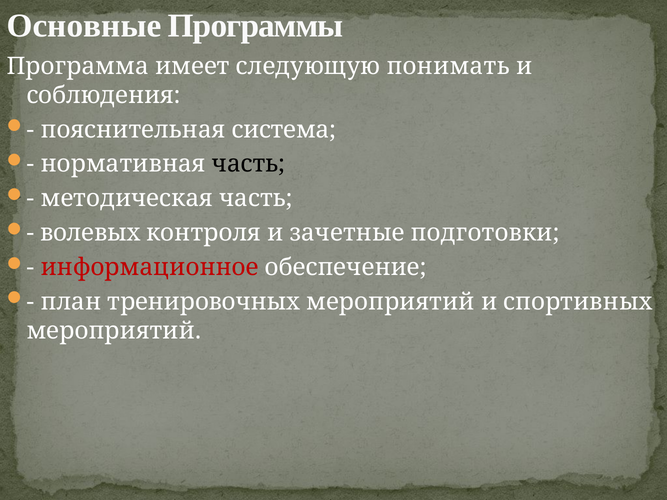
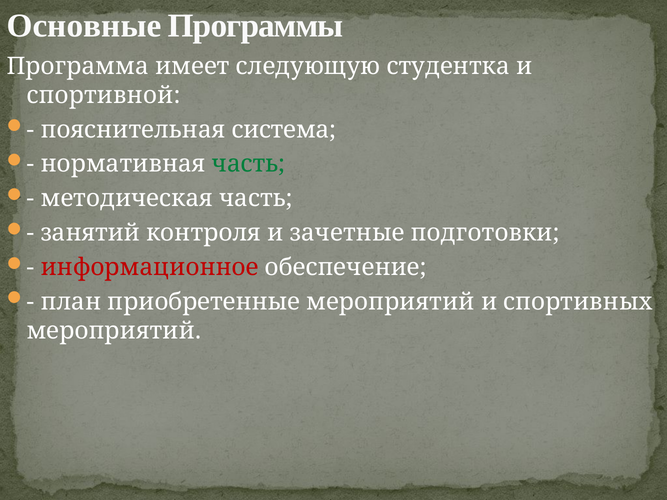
понимать: понимать -> студентка
соблюдения: соблюдения -> спортивной
часть at (249, 164) colour: black -> green
волевых: волевых -> занятий
тренировочных: тренировочных -> приобретенные
